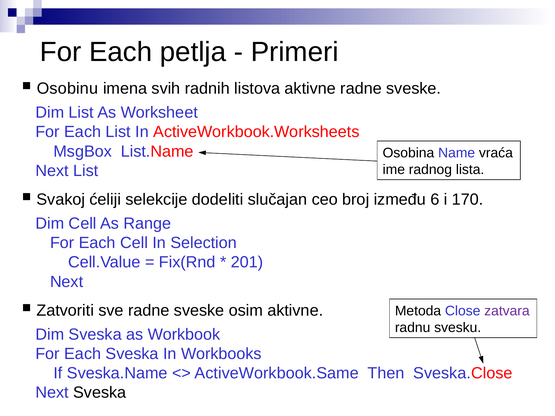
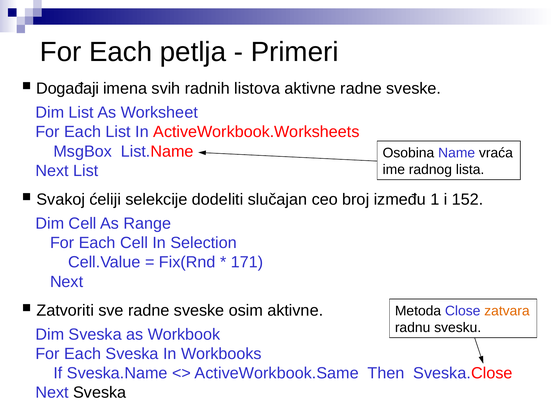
Osobinu: Osobinu -> Događaji
6: 6 -> 1
170: 170 -> 152
201: 201 -> 171
zatvara colour: purple -> orange
